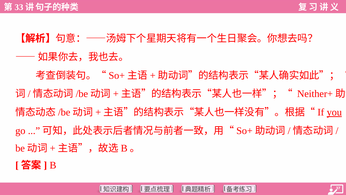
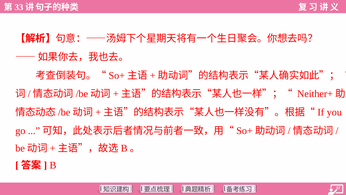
you underline: present -> none
